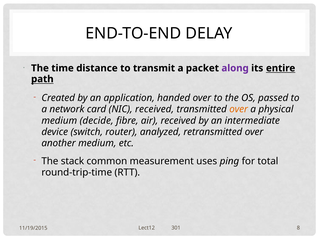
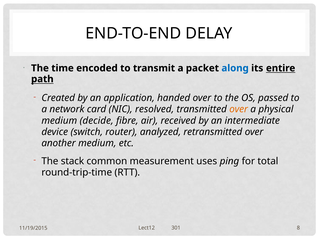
distance: distance -> encoded
along colour: purple -> blue
NIC received: received -> resolved
